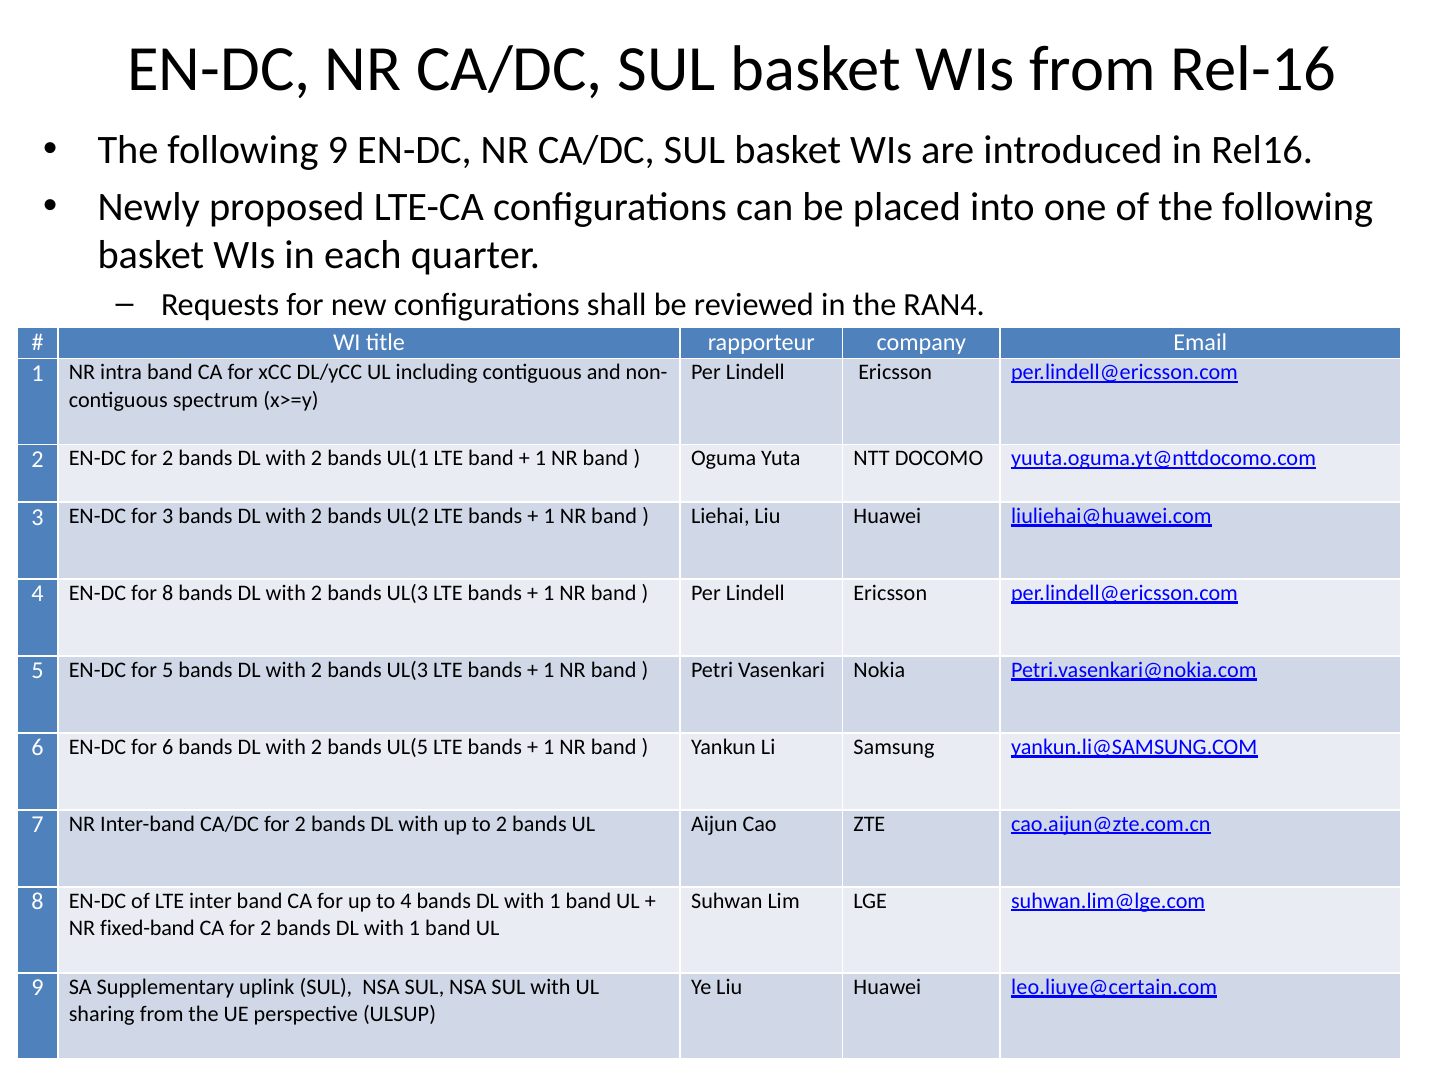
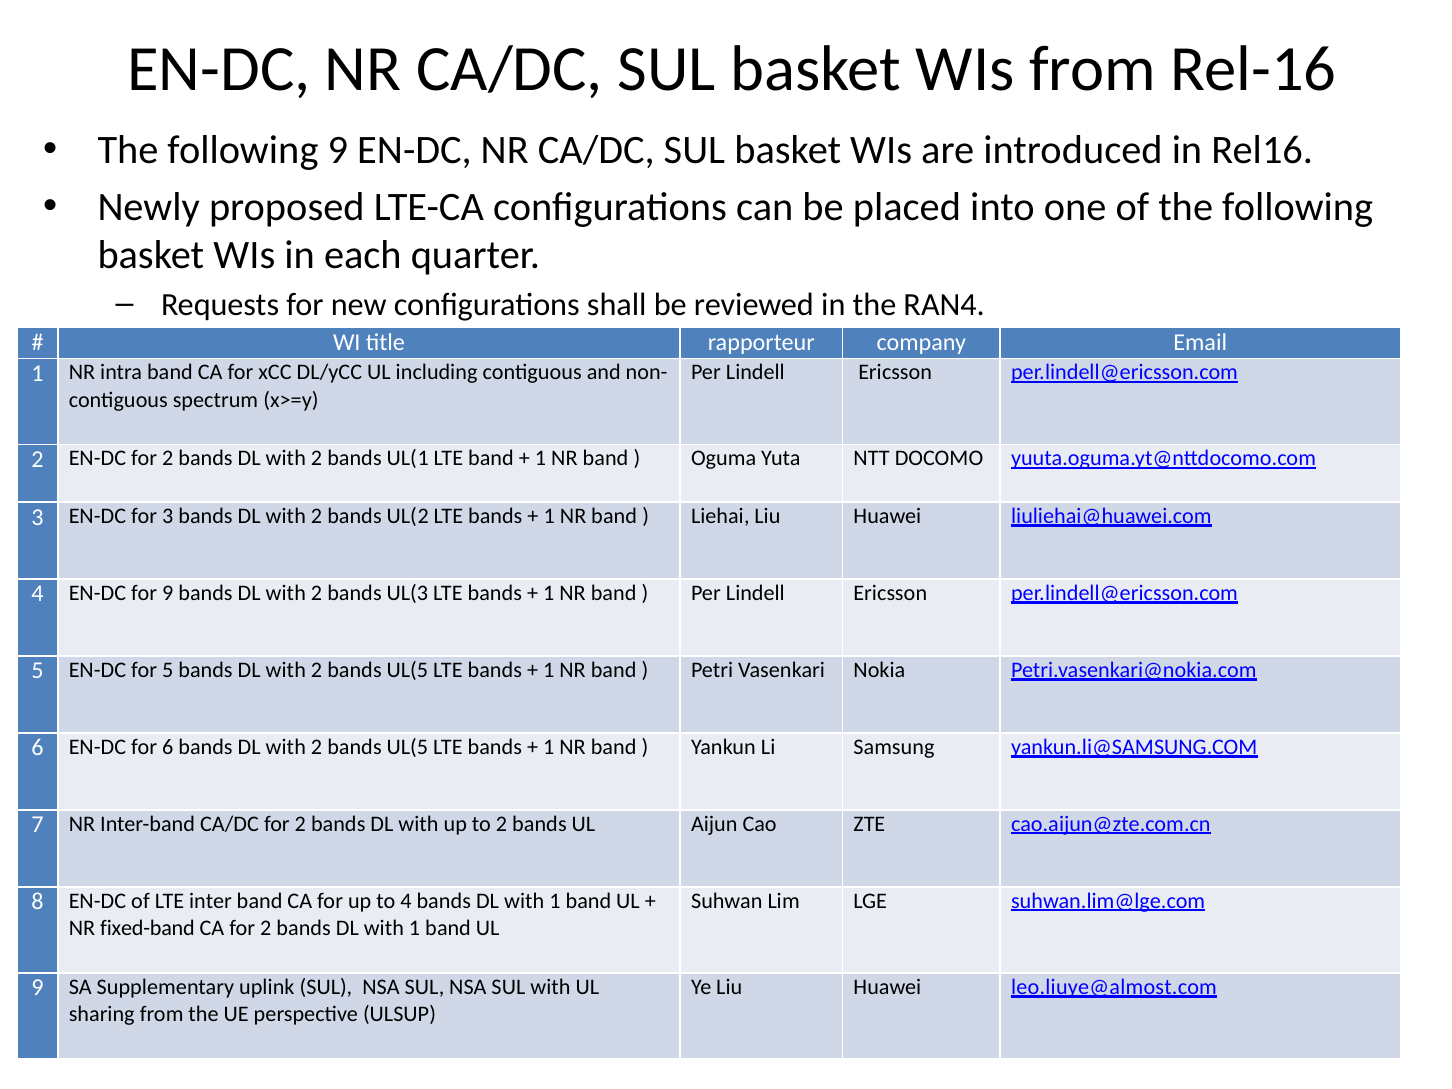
for 8: 8 -> 9
UL(3 at (407, 670): UL(3 -> UL(5
leo.liuye@certain.com: leo.liuye@certain.com -> leo.liuye@almost.com
